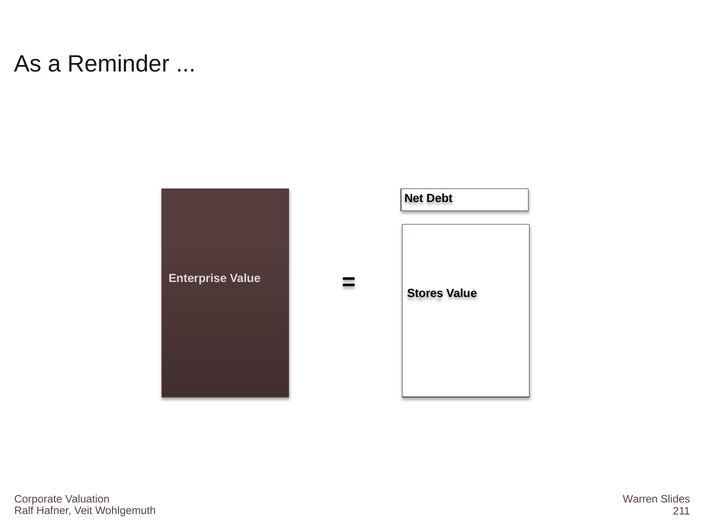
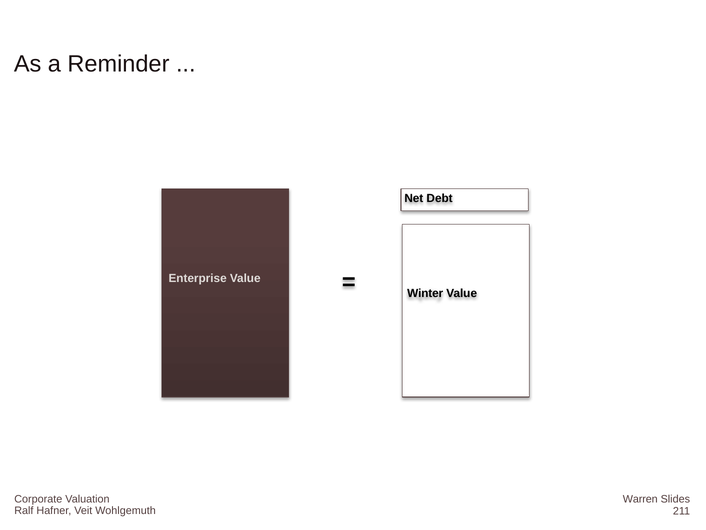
Stores: Stores -> Winter
